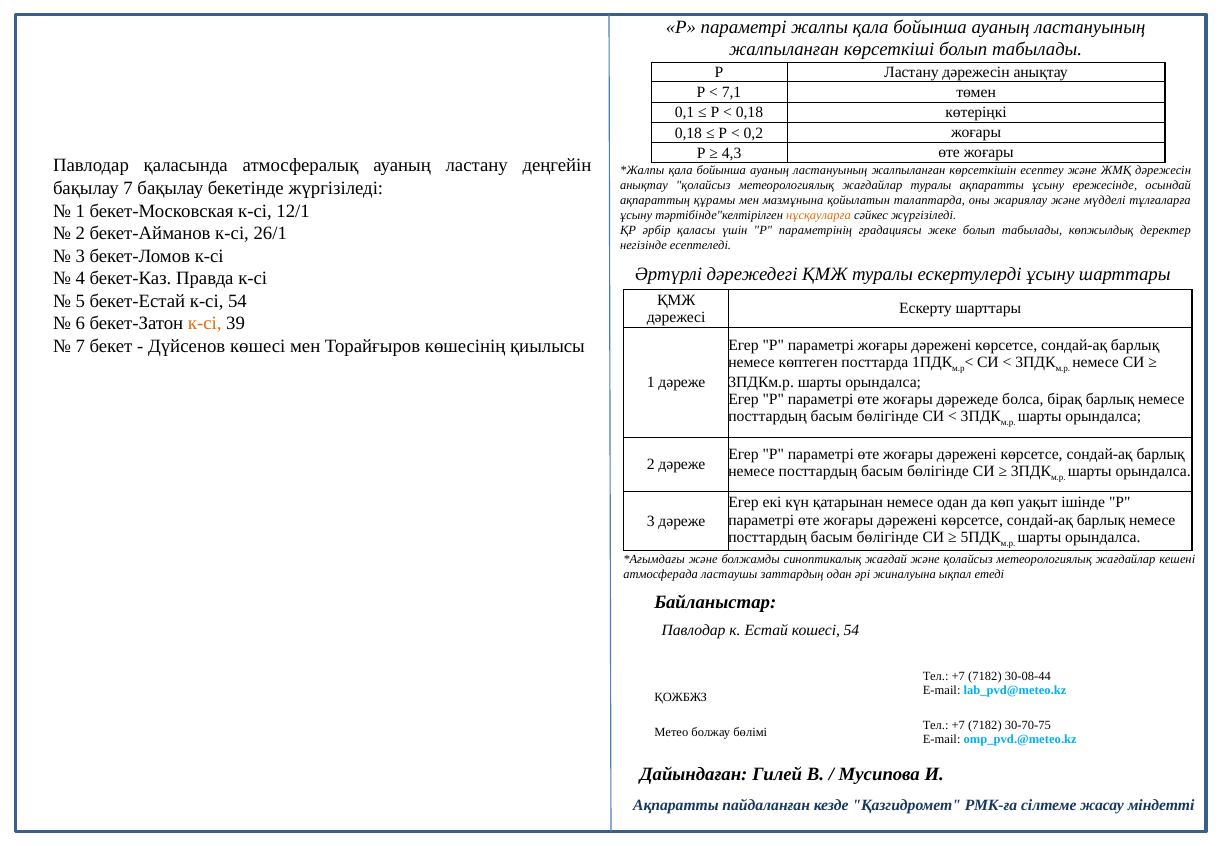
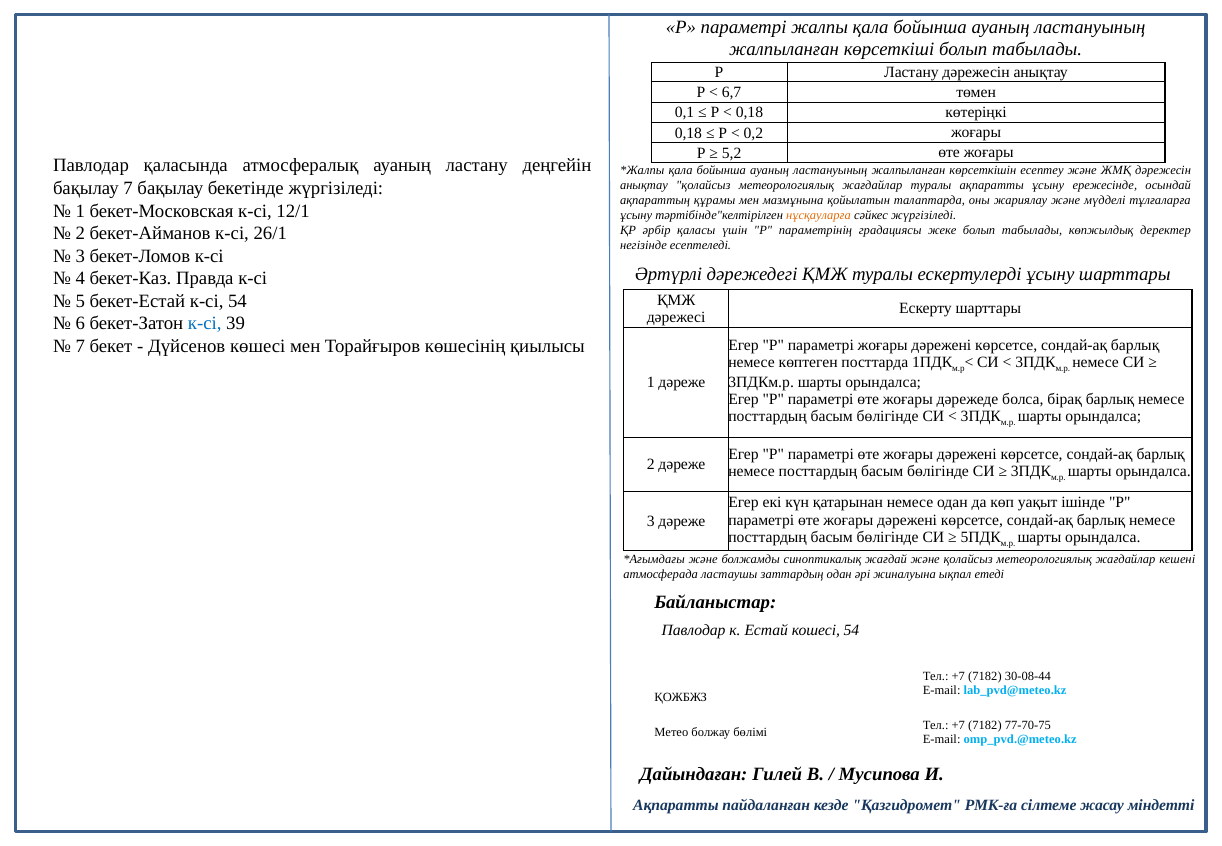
7,1: 7,1 -> 6,7
4,3: 4,3 -> 5,2
к-сі at (205, 324) colour: orange -> blue
30-70-75: 30-70-75 -> 77-70-75
